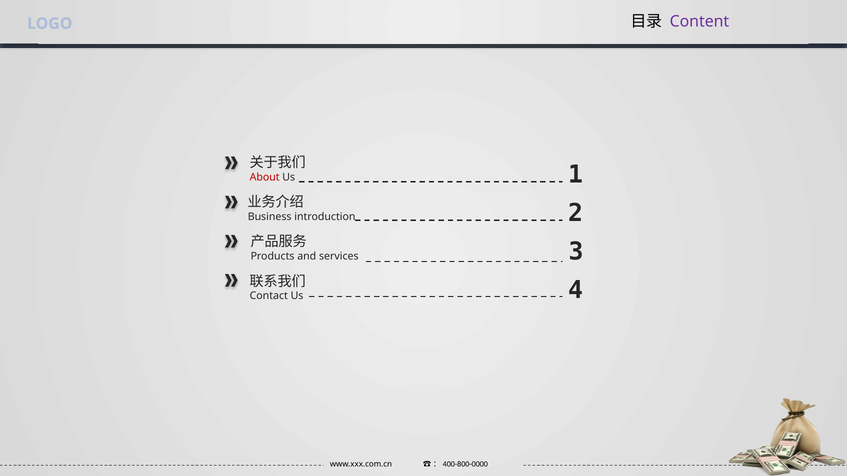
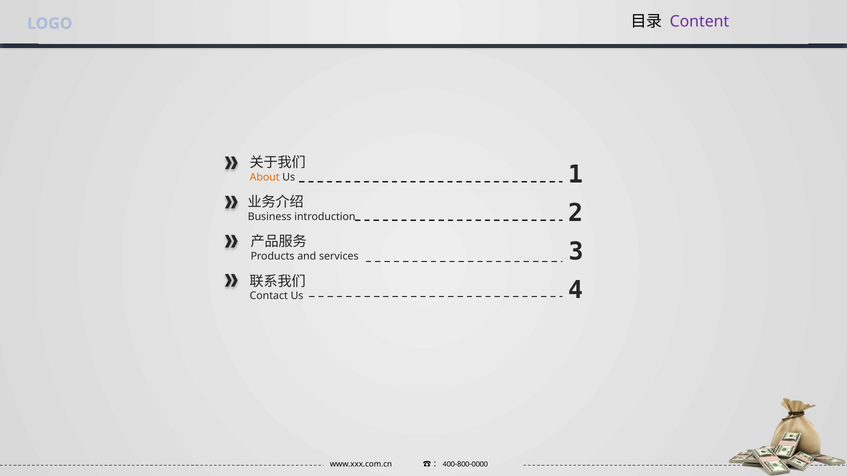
About colour: red -> orange
